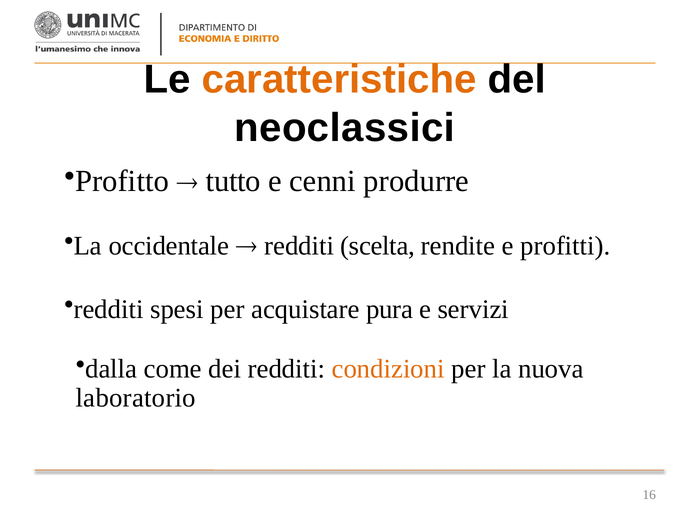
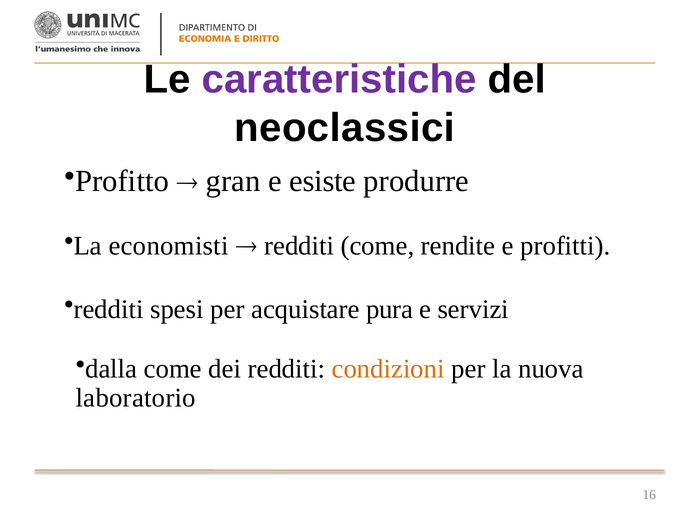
caratteristiche colour: orange -> purple
tutto: tutto -> gran
cenni: cenni -> esiste
occidentale: occidentale -> economisti
redditi scelta: scelta -> come
